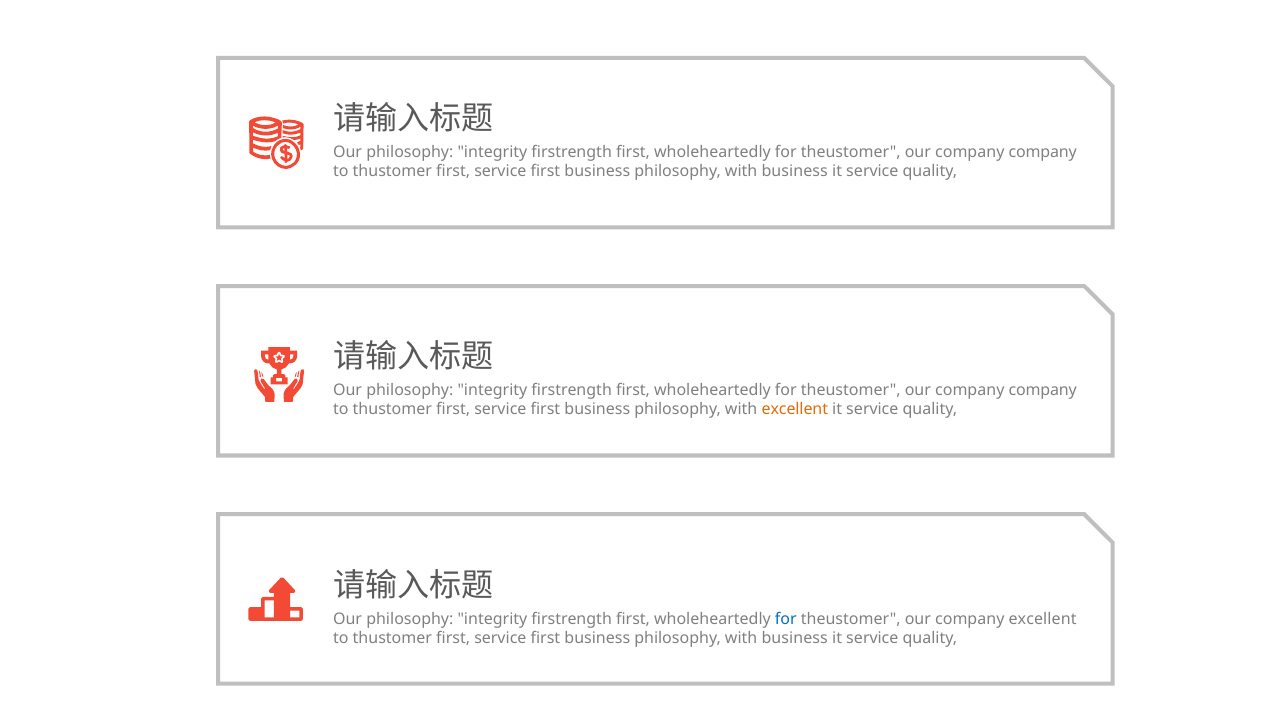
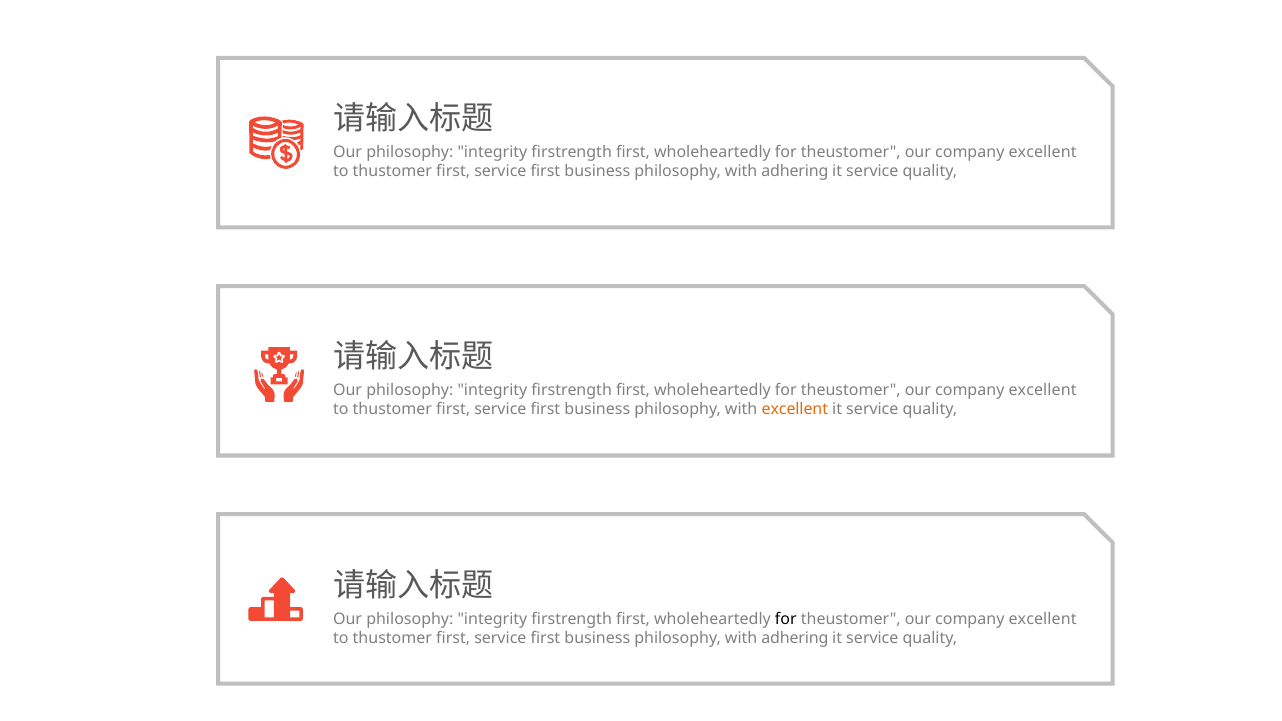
company at (1043, 152): company -> excellent
business at (795, 171): business -> adhering
company at (1043, 390): company -> excellent
for at (786, 620) colour: blue -> black
business at (795, 639): business -> adhering
